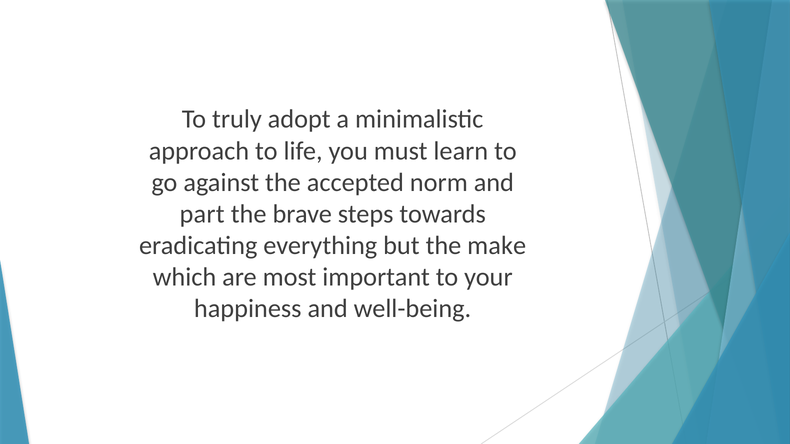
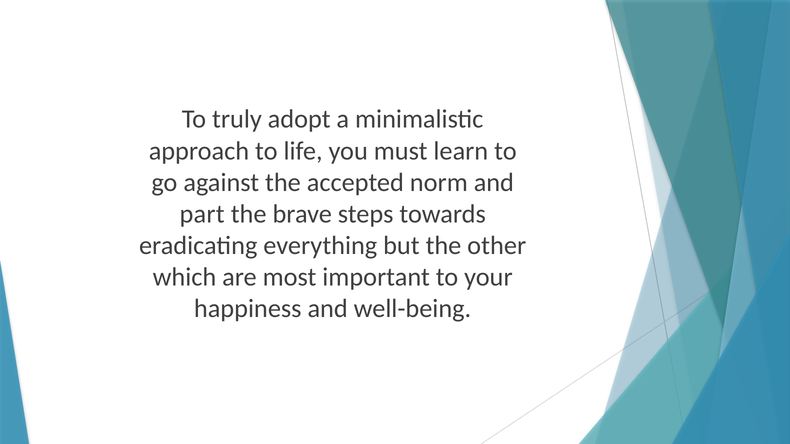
make: make -> other
